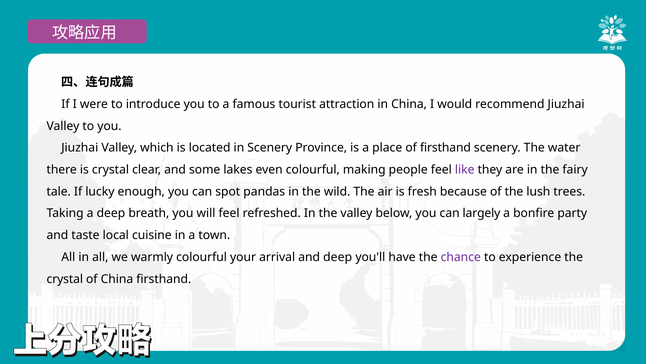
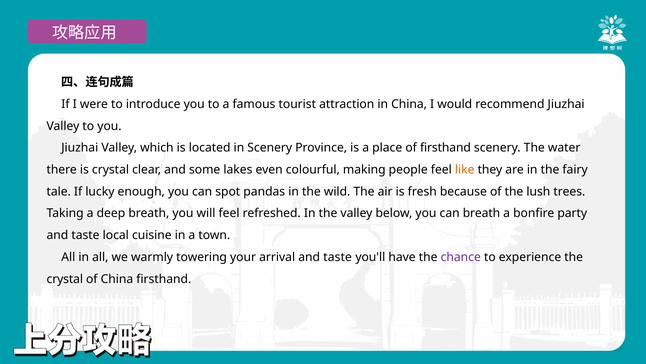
like colour: purple -> orange
can largely: largely -> breath
warmly colourful: colourful -> towering
arrival and deep: deep -> taste
